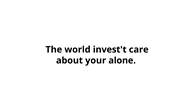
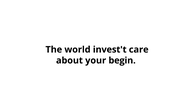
alone: alone -> begin
